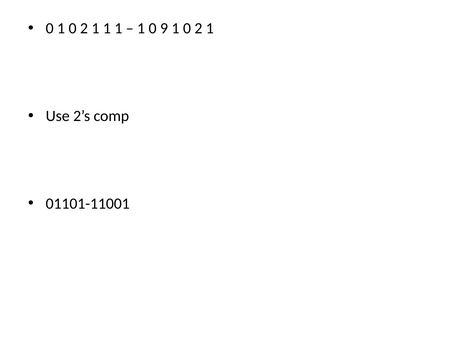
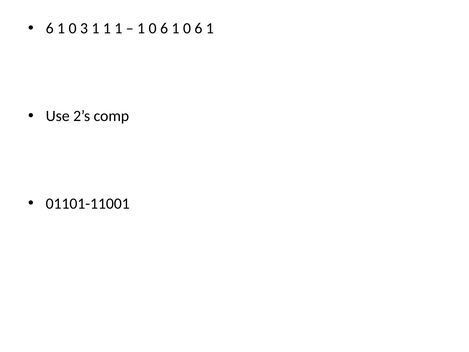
0 at (50, 28): 0 -> 6
2 at (84, 28): 2 -> 3
9 at (164, 28): 9 -> 6
2 at (198, 28): 2 -> 6
